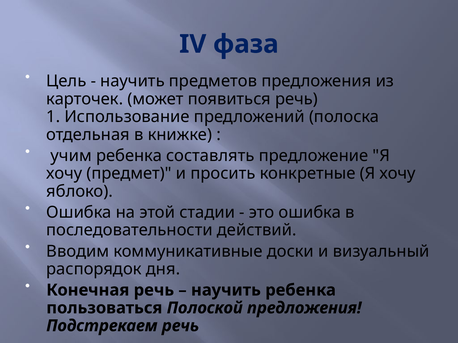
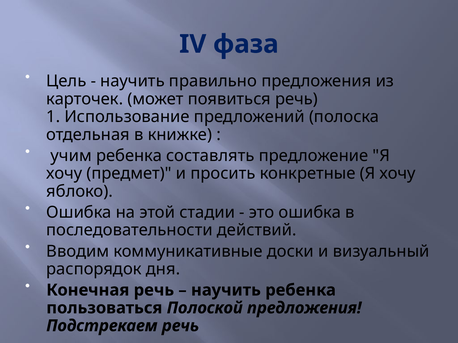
предметов: предметов -> правильно
